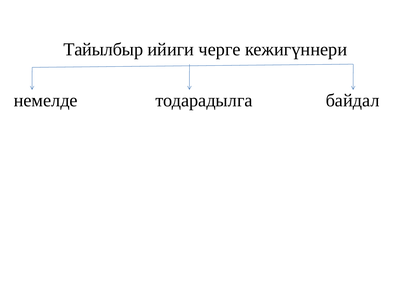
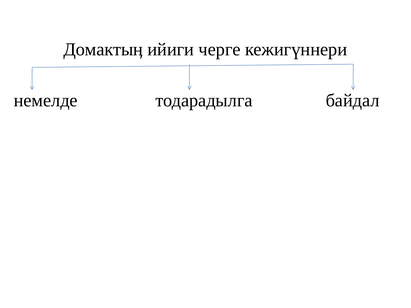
Тайылбыр: Тайылбыр -> Домактыӊ
